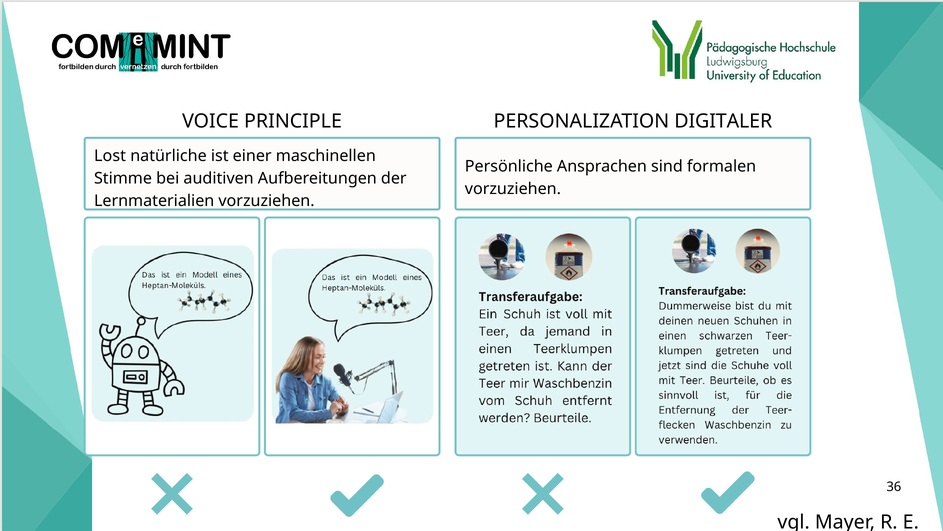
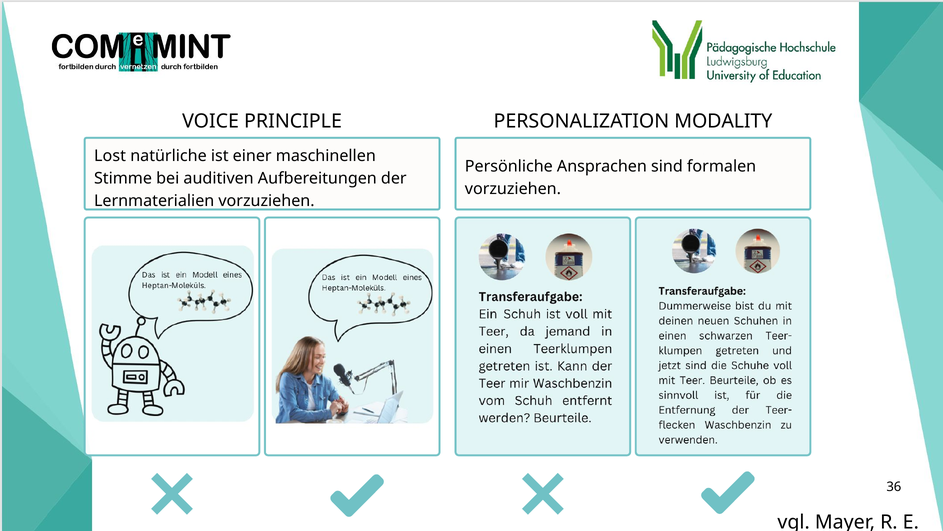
DIGITALER: DIGITALER -> MODALITY
